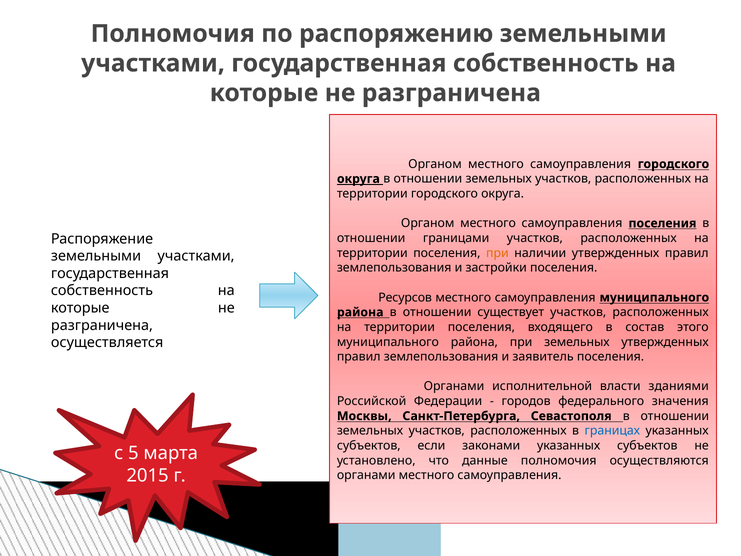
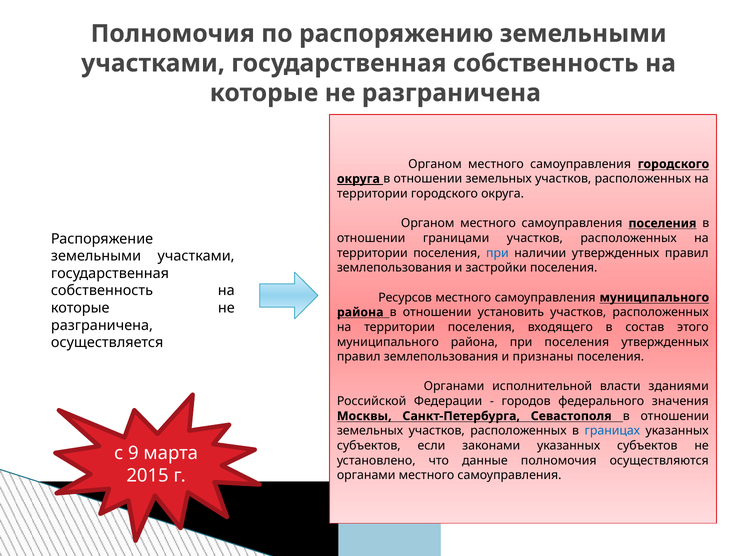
при at (497, 253) colour: orange -> blue
существует: существует -> установить
при земельных: земельных -> поселения
заявитель: заявитель -> признаны
5: 5 -> 9
